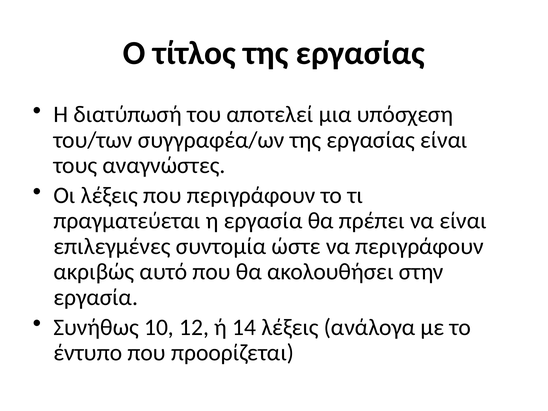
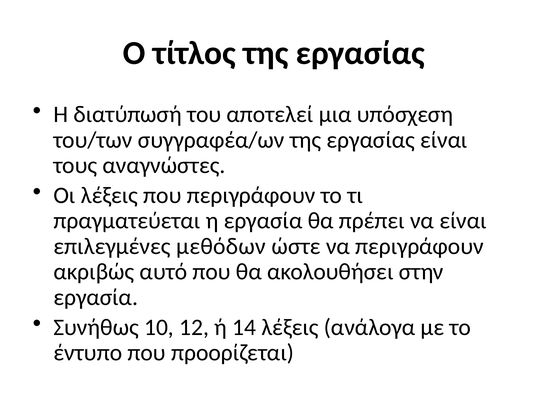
συντομία: συντομία -> μεθόδων
